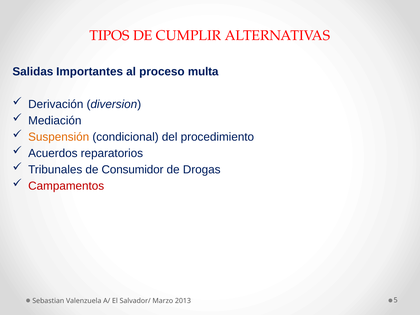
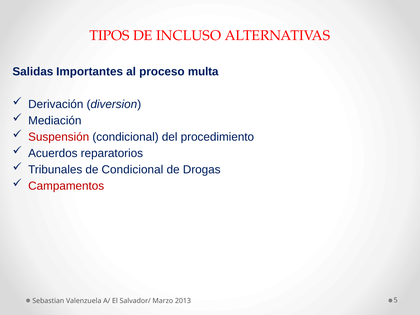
CUMPLIR: CUMPLIR -> INCLUSO
Suspensión colour: orange -> red
de Consumidor: Consumidor -> Condicional
